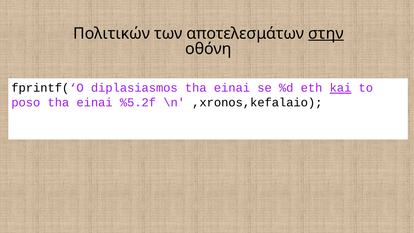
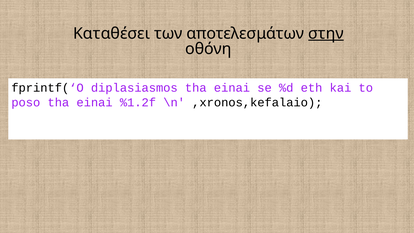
Πολιτικών: Πολιτικών -> Καταθέσει
kai underline: present -> none
%5.2f: %5.2f -> %1.2f
